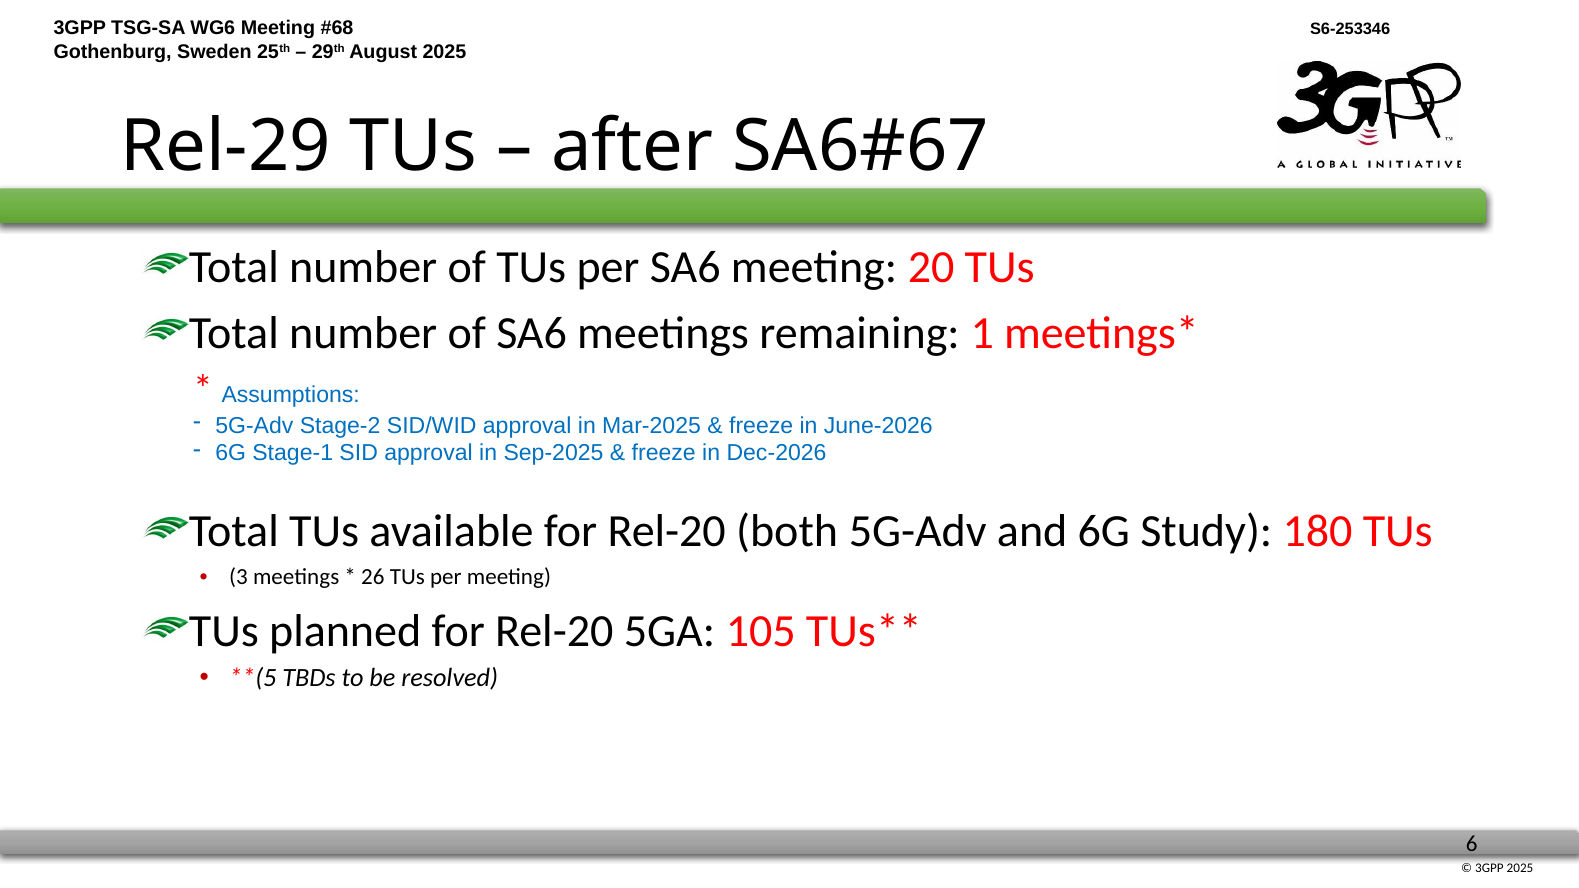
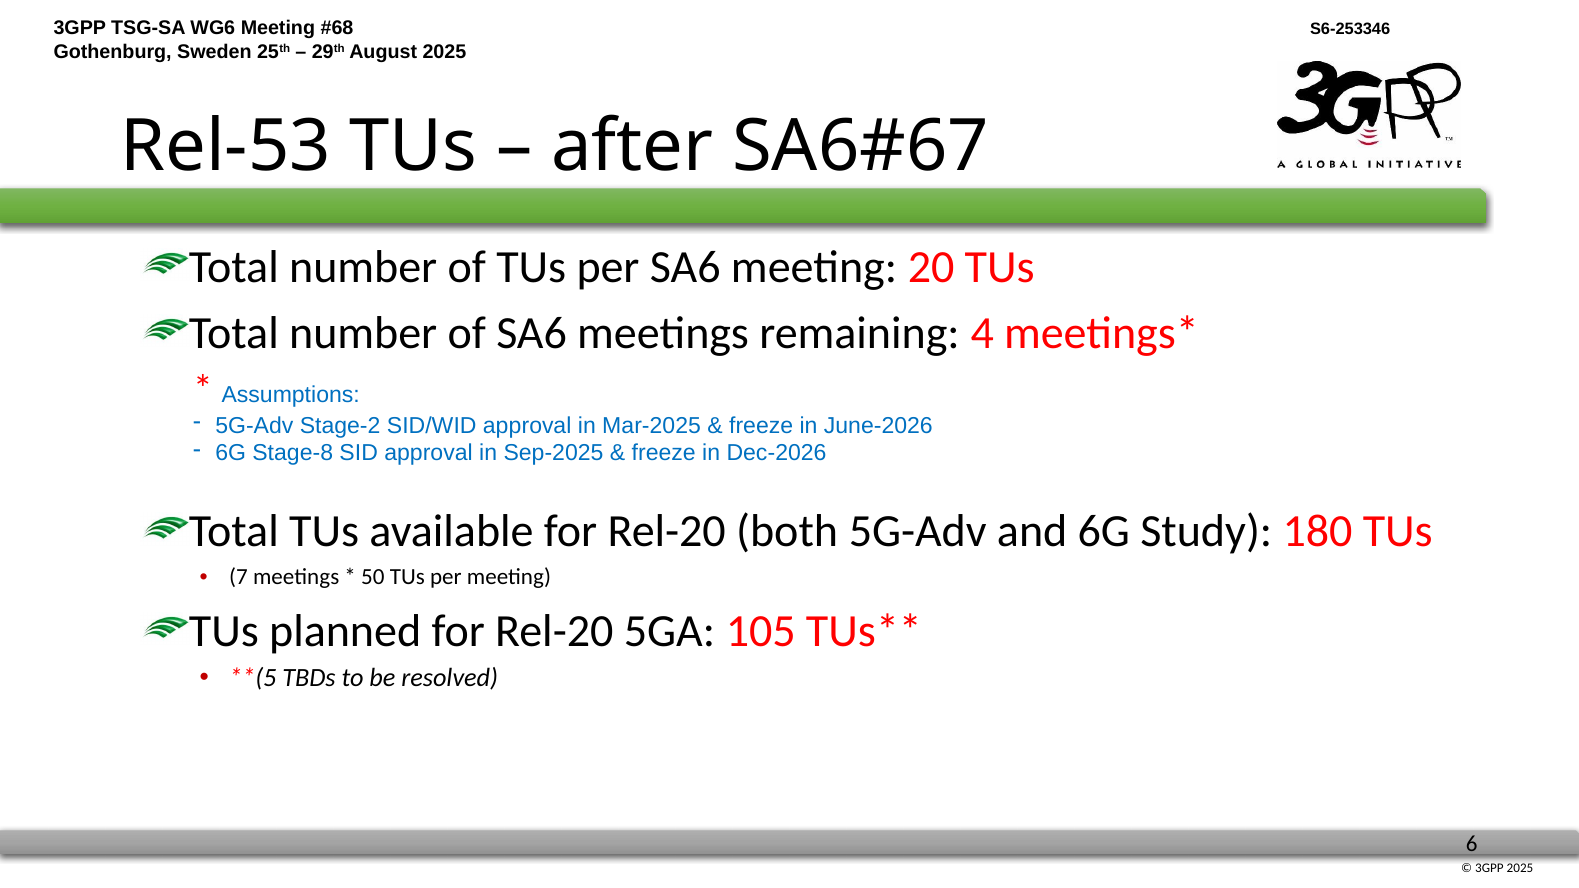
Rel-29: Rel-29 -> Rel-53
1: 1 -> 4
Stage-1: Stage-1 -> Stage-8
3: 3 -> 7
26: 26 -> 50
